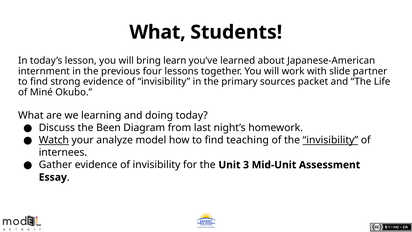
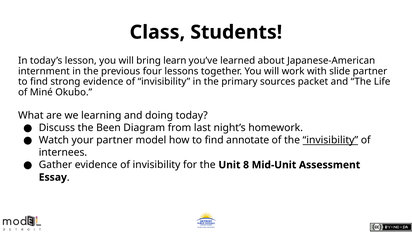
What at (158, 32): What -> Class
Watch underline: present -> none
your analyze: analyze -> partner
teaching: teaching -> annotate
3: 3 -> 8
